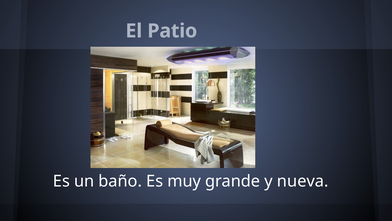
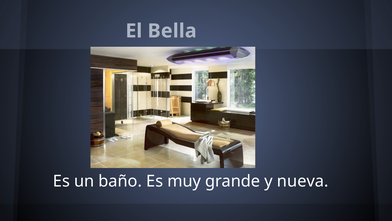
Patio: Patio -> Bella
